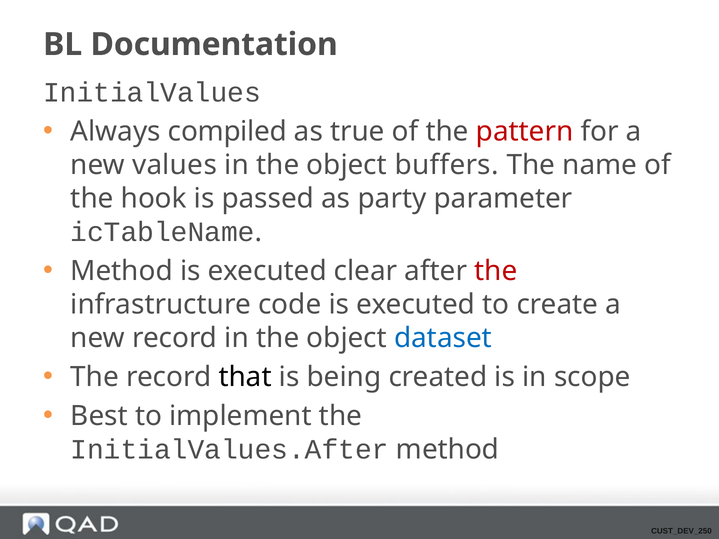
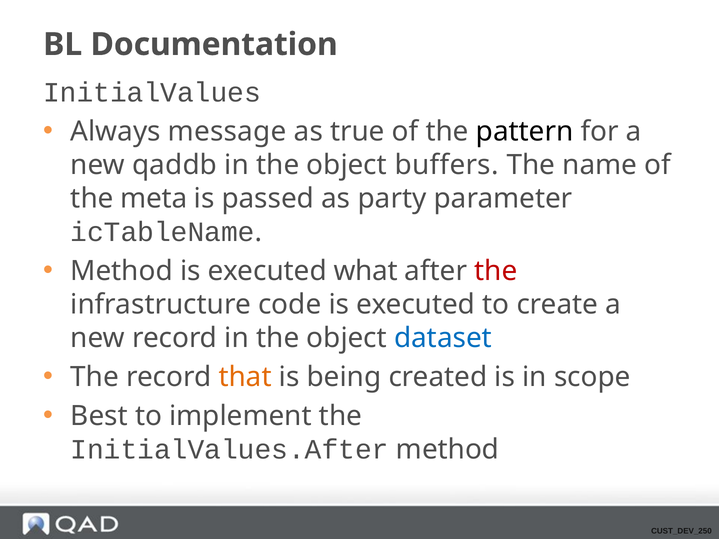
compiled: compiled -> message
pattern colour: red -> black
values: values -> qaddb
hook: hook -> meta
clear: clear -> what
that colour: black -> orange
